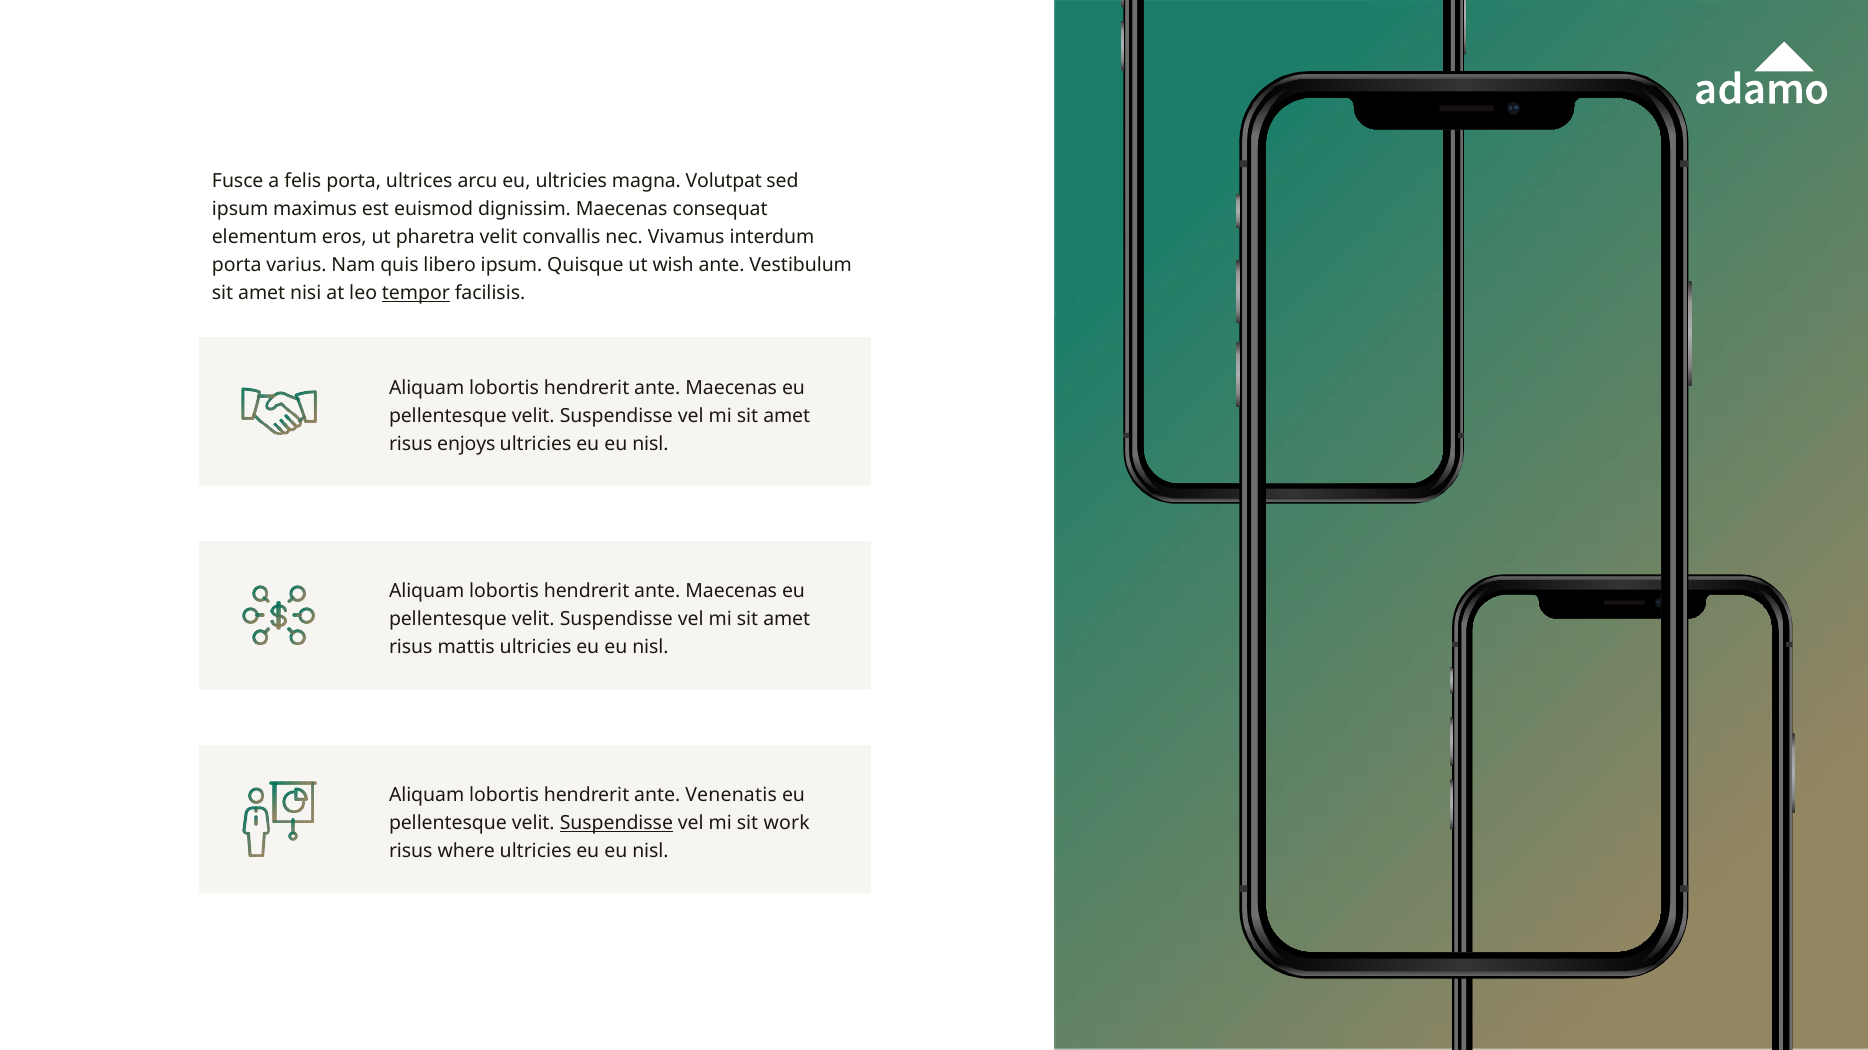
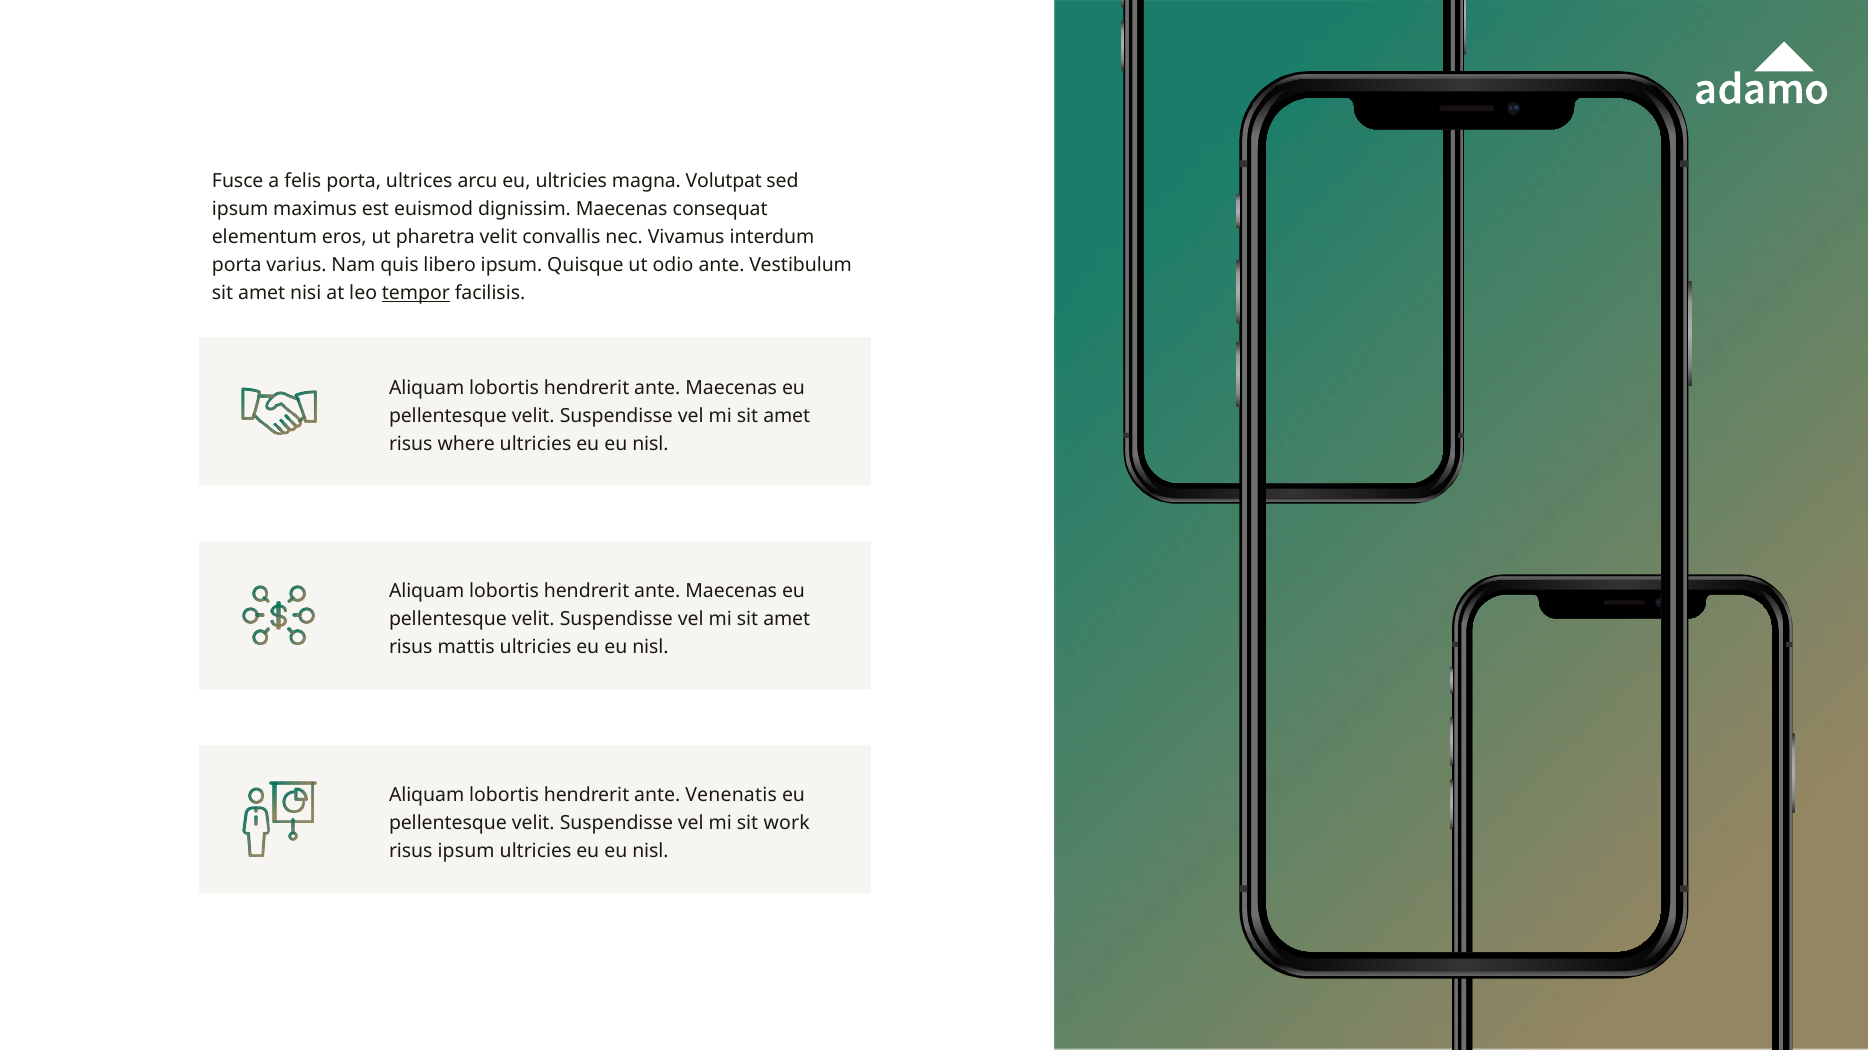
wish: wish -> odio
enjoys: enjoys -> where
Suspendisse at (616, 824) underline: present -> none
risus where: where -> ipsum
